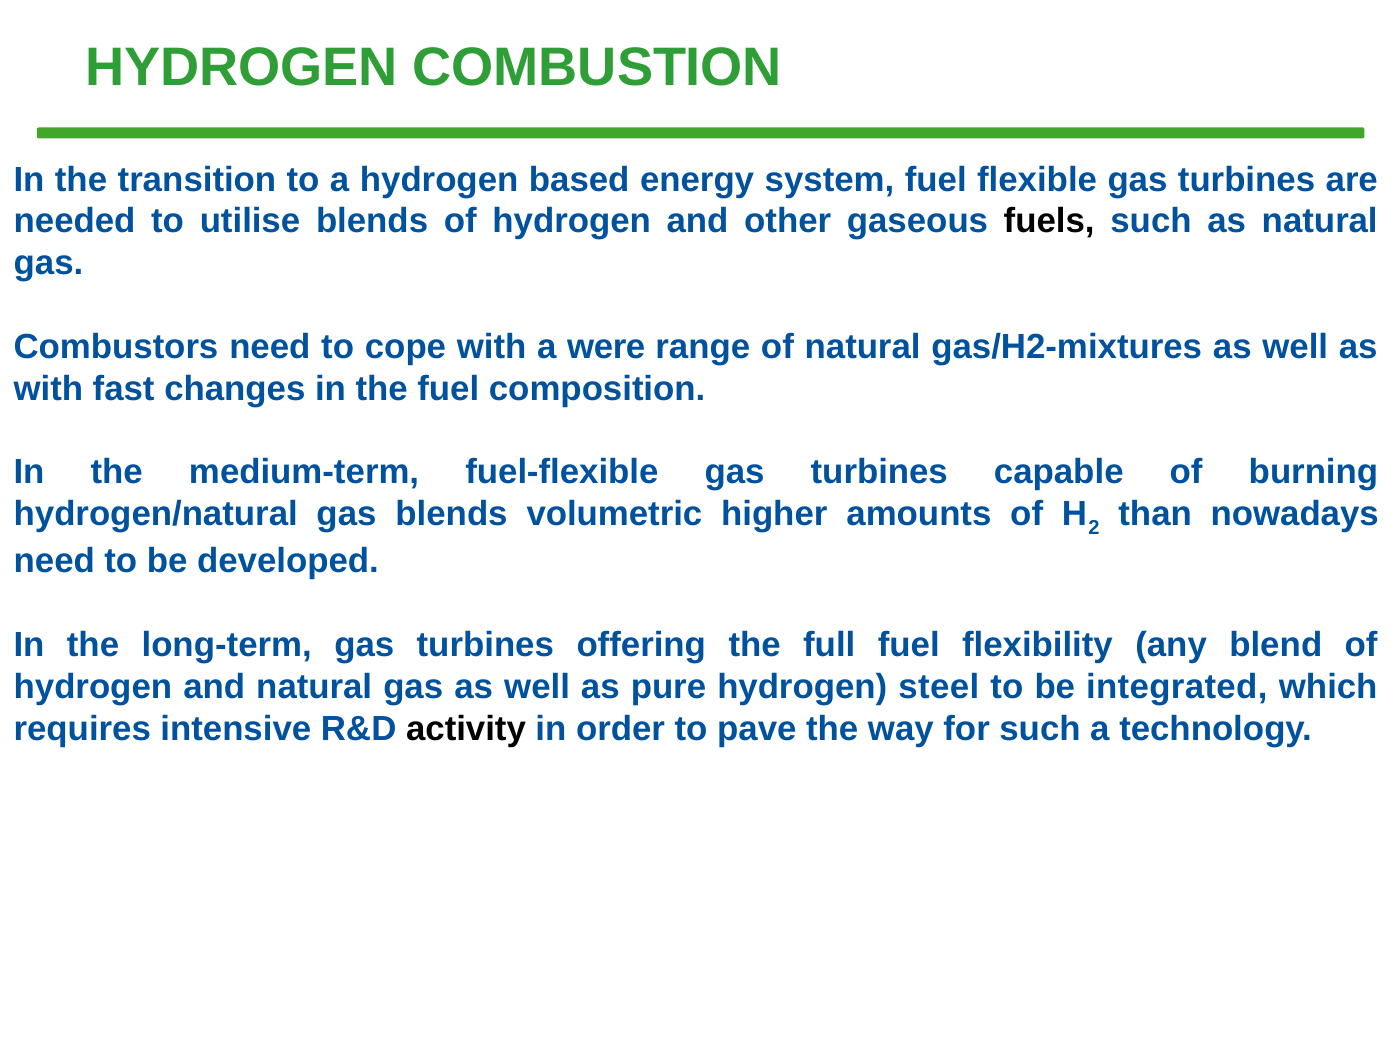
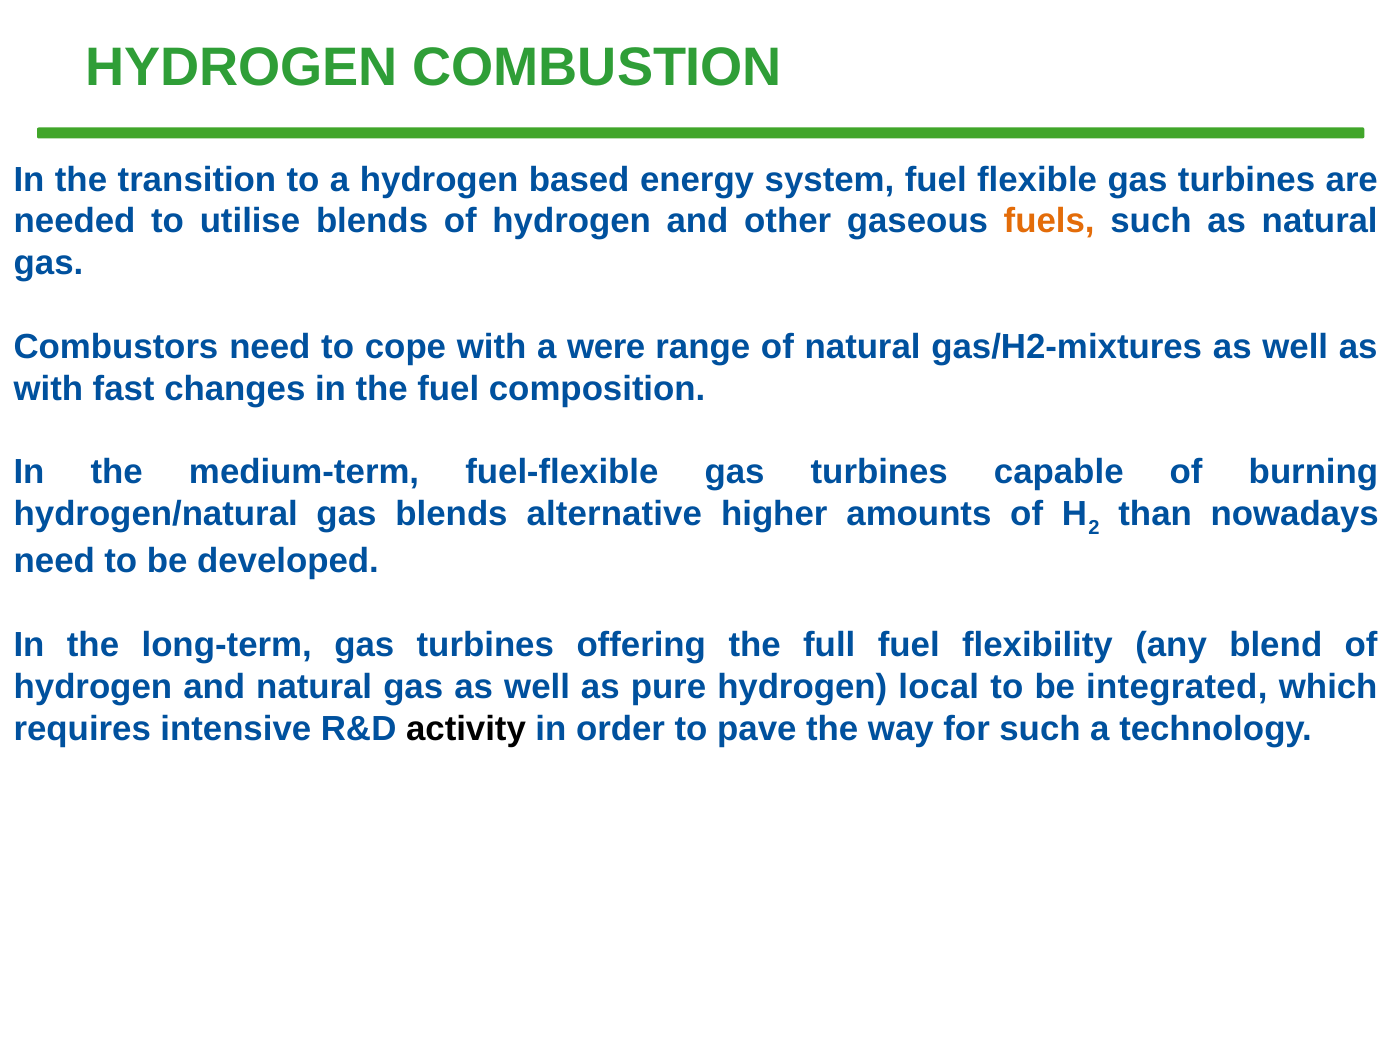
fuels colour: black -> orange
volumetric: volumetric -> alternative
steel: steel -> local
